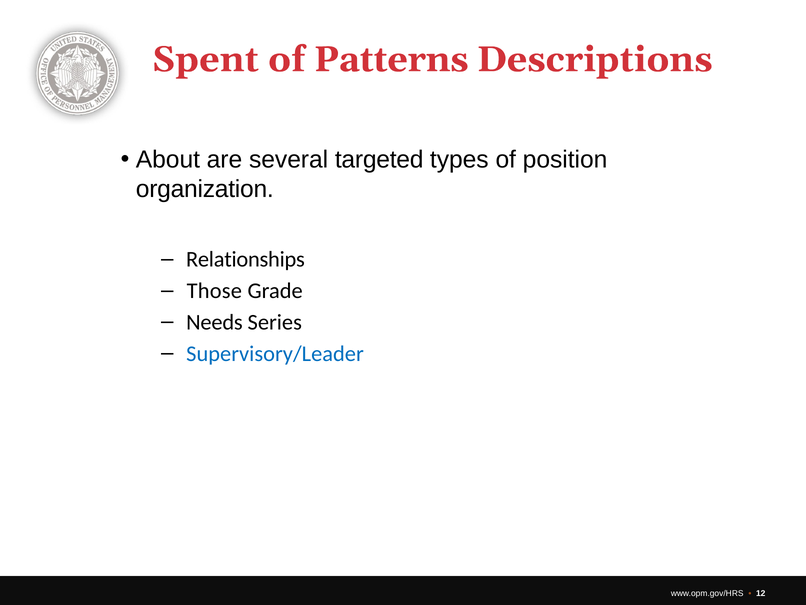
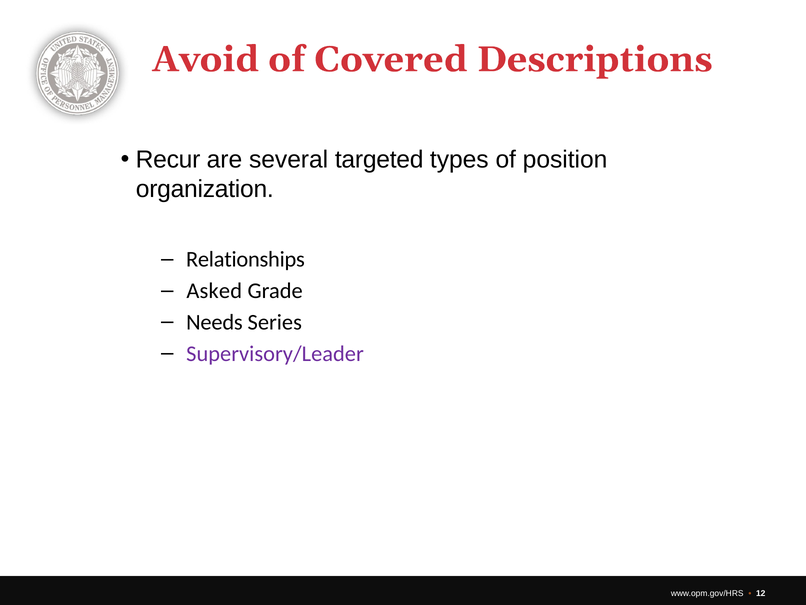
Spent: Spent -> Avoid
Patterns: Patterns -> Covered
About: About -> Recur
Those: Those -> Asked
Supervisory/Leader colour: blue -> purple
